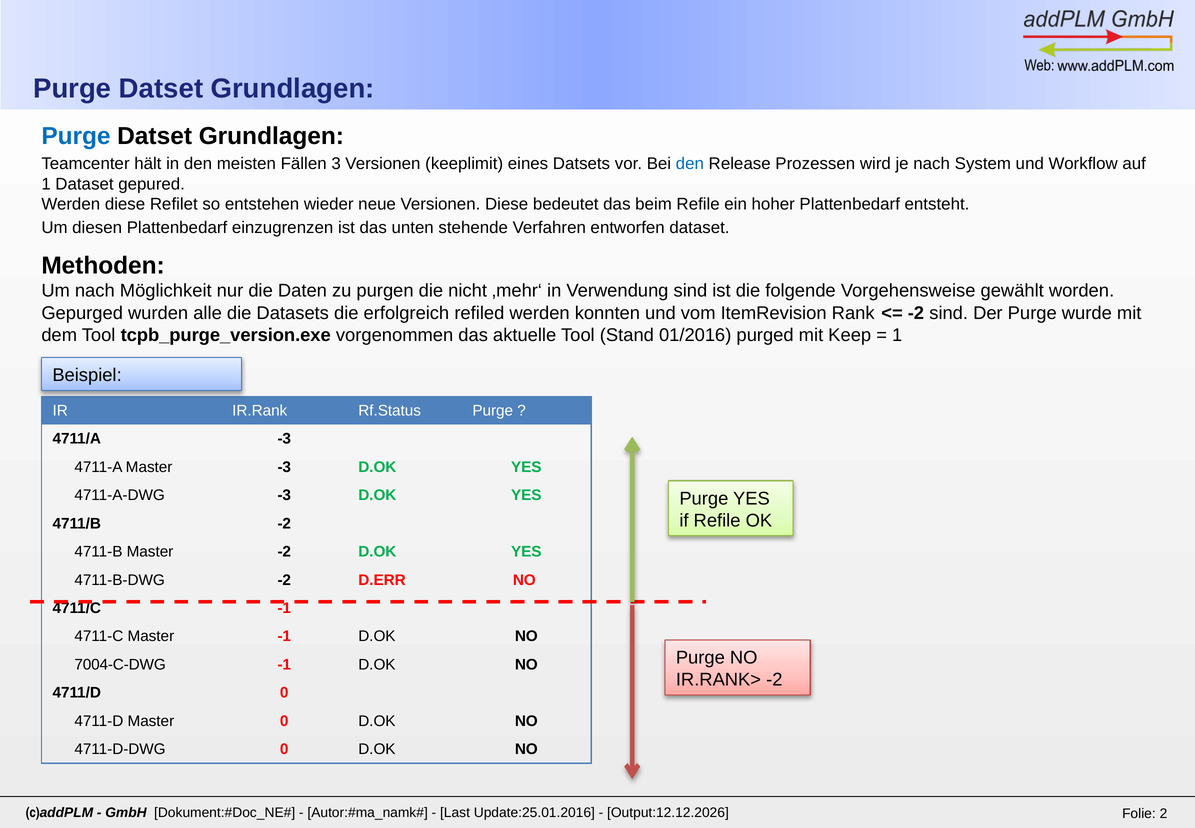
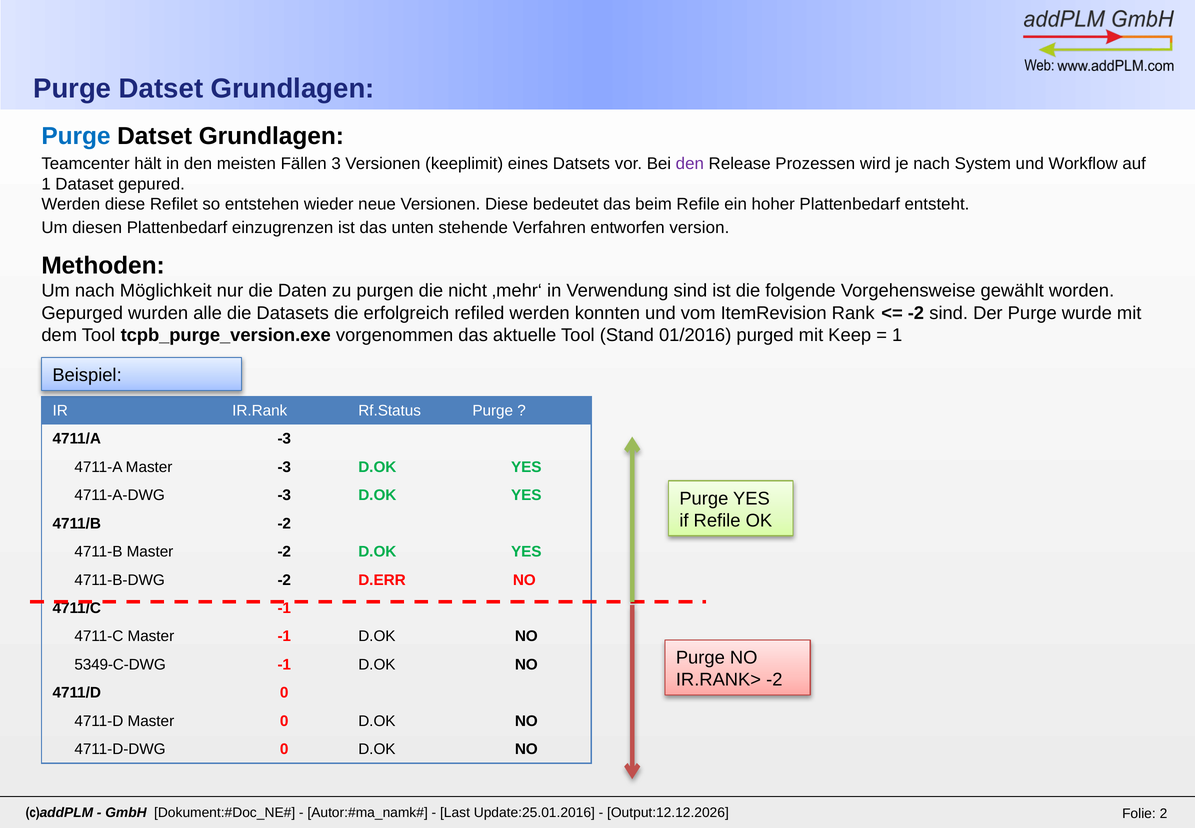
den at (690, 164) colour: blue -> purple
entworfen dataset: dataset -> version
7004-C-DWG: 7004-C-DWG -> 5349-C-DWG
